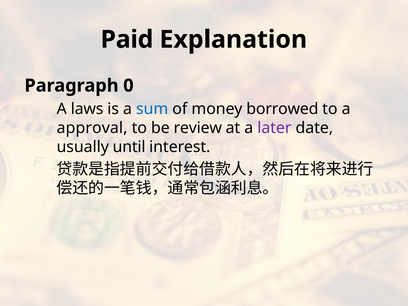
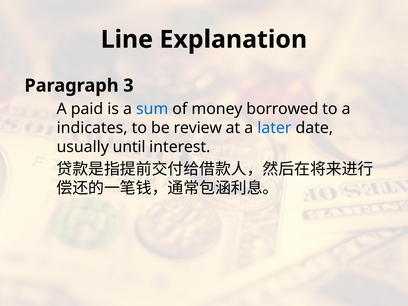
Paid: Paid -> Line
0: 0 -> 3
laws: laws -> paid
approval: approval -> indicates
later colour: purple -> blue
